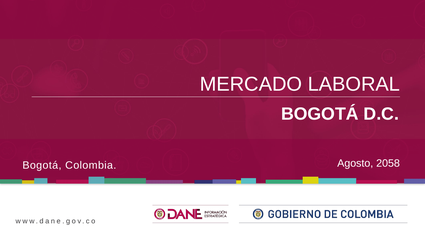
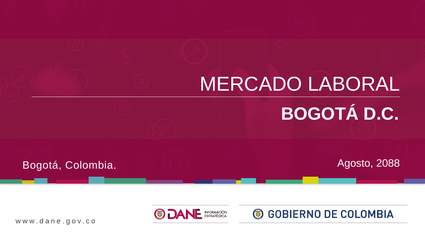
2058: 2058 -> 2088
